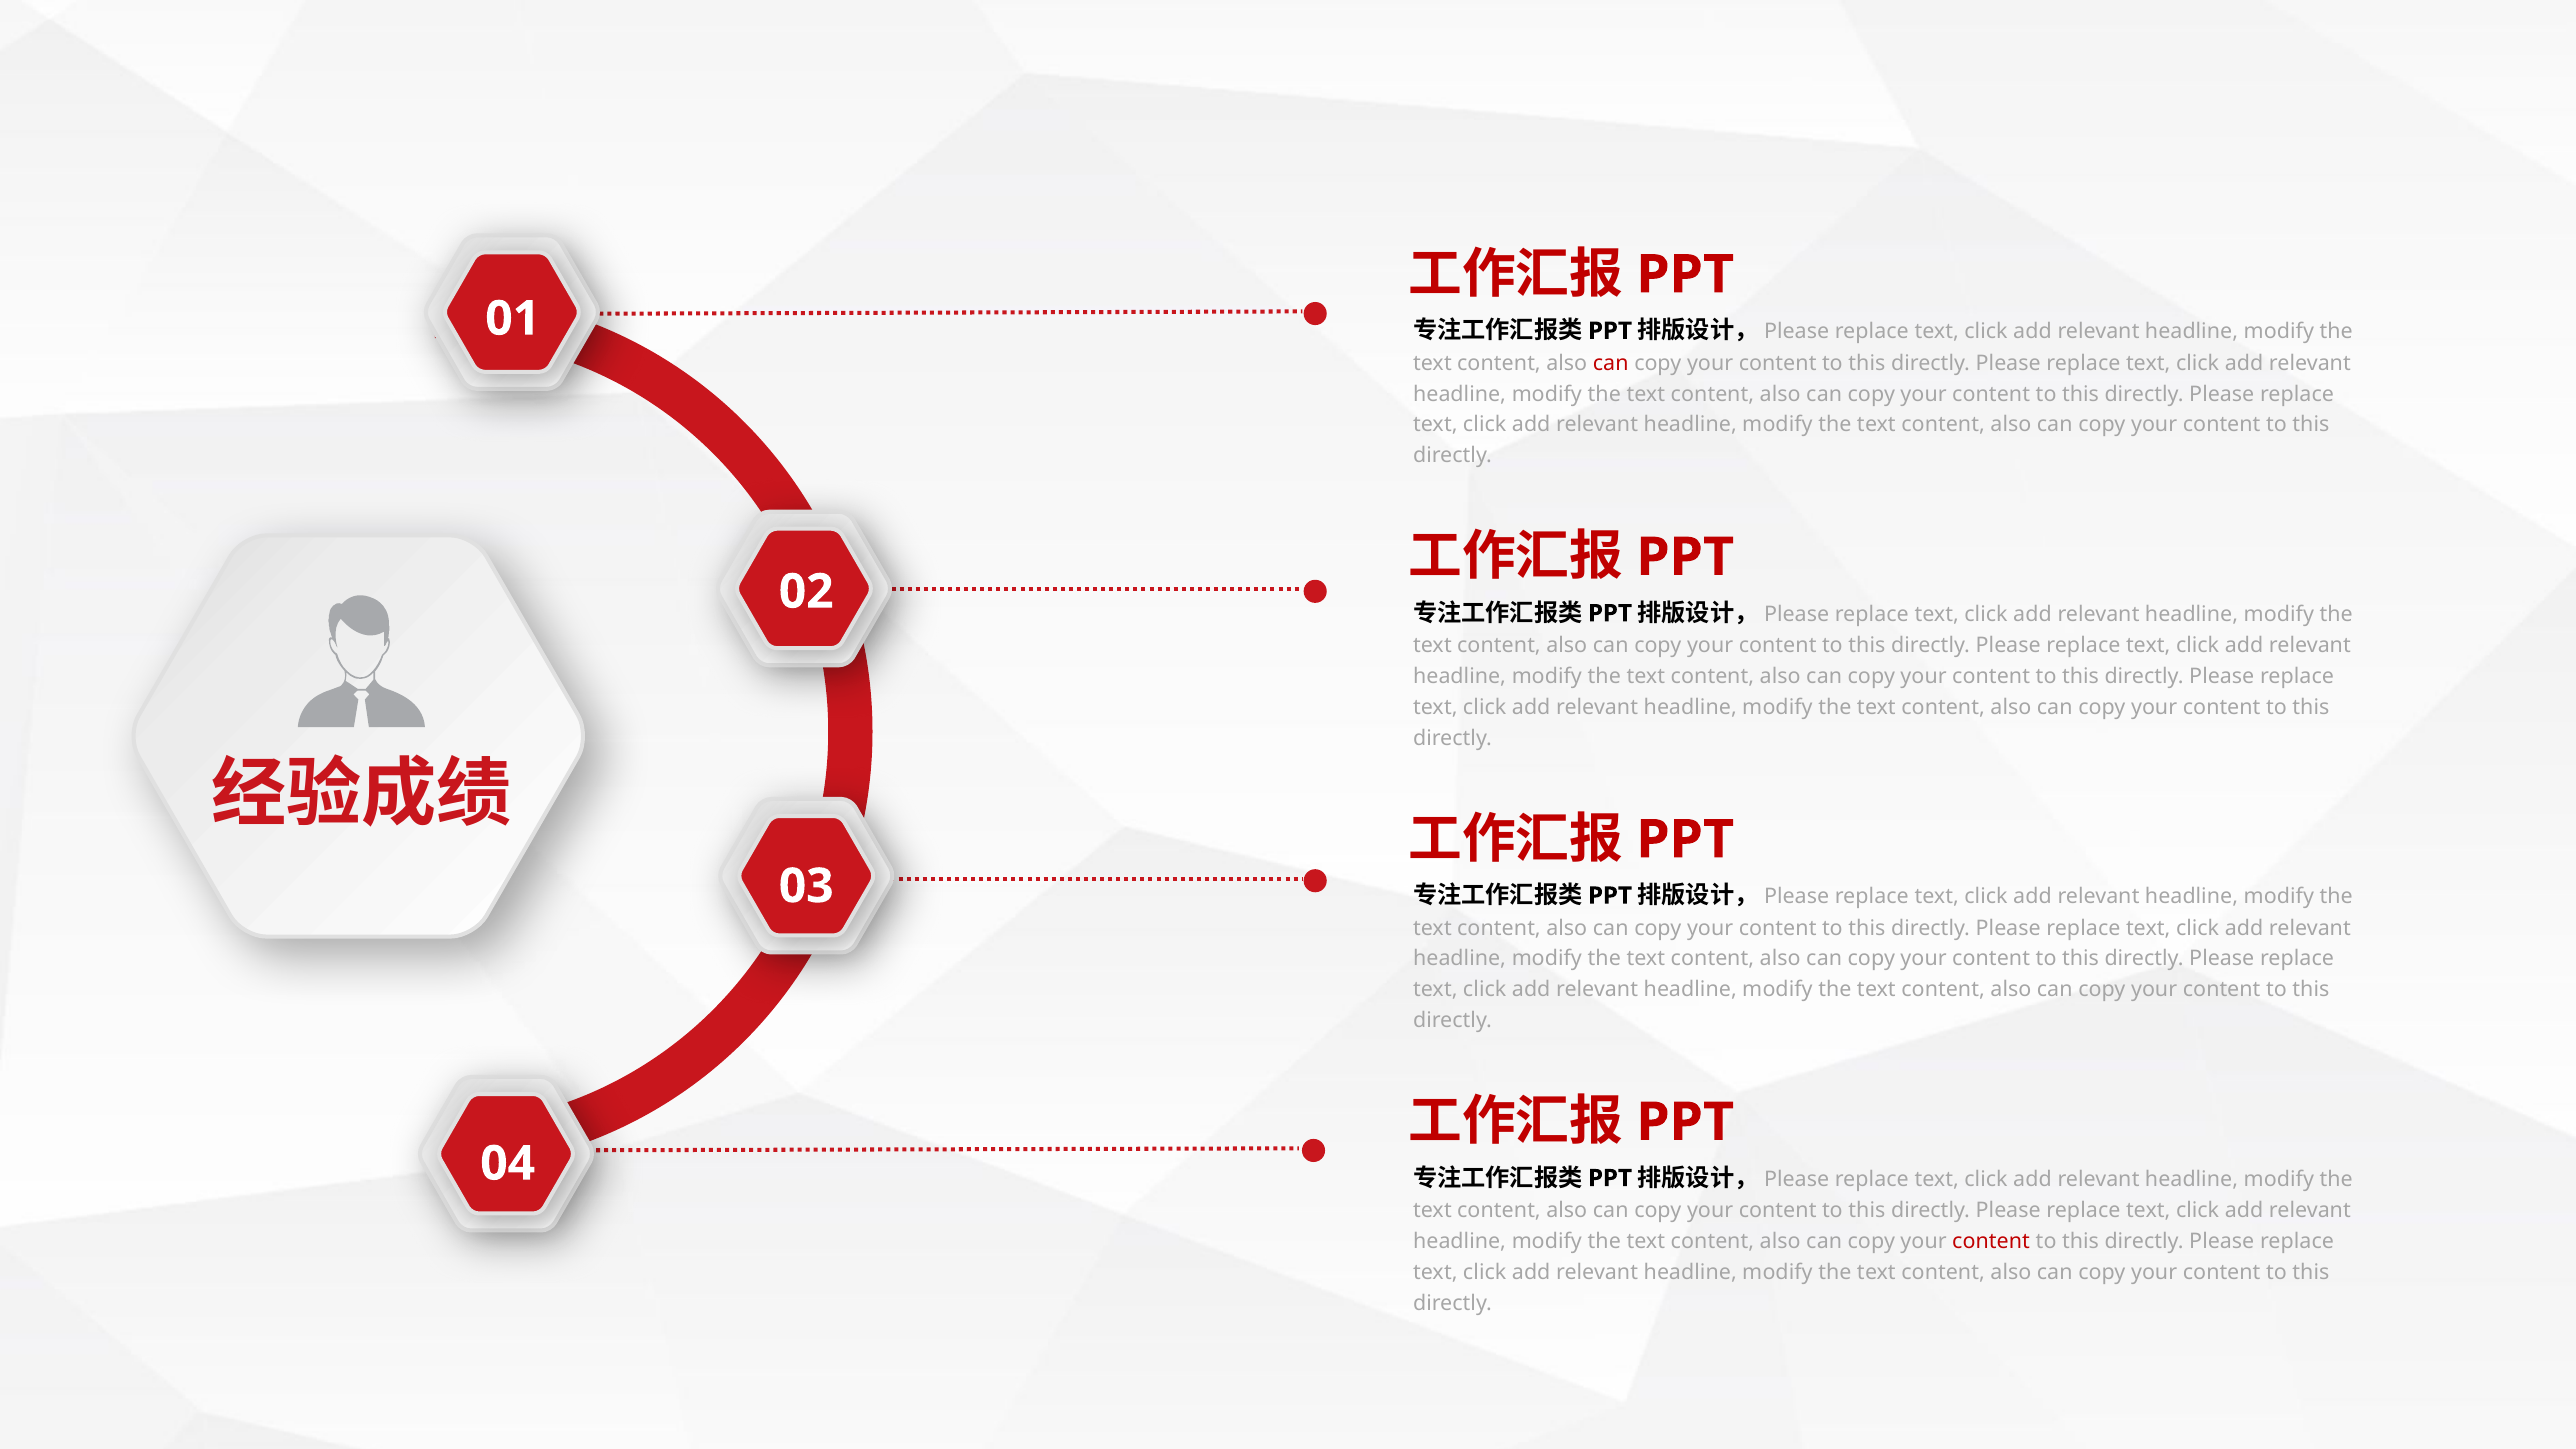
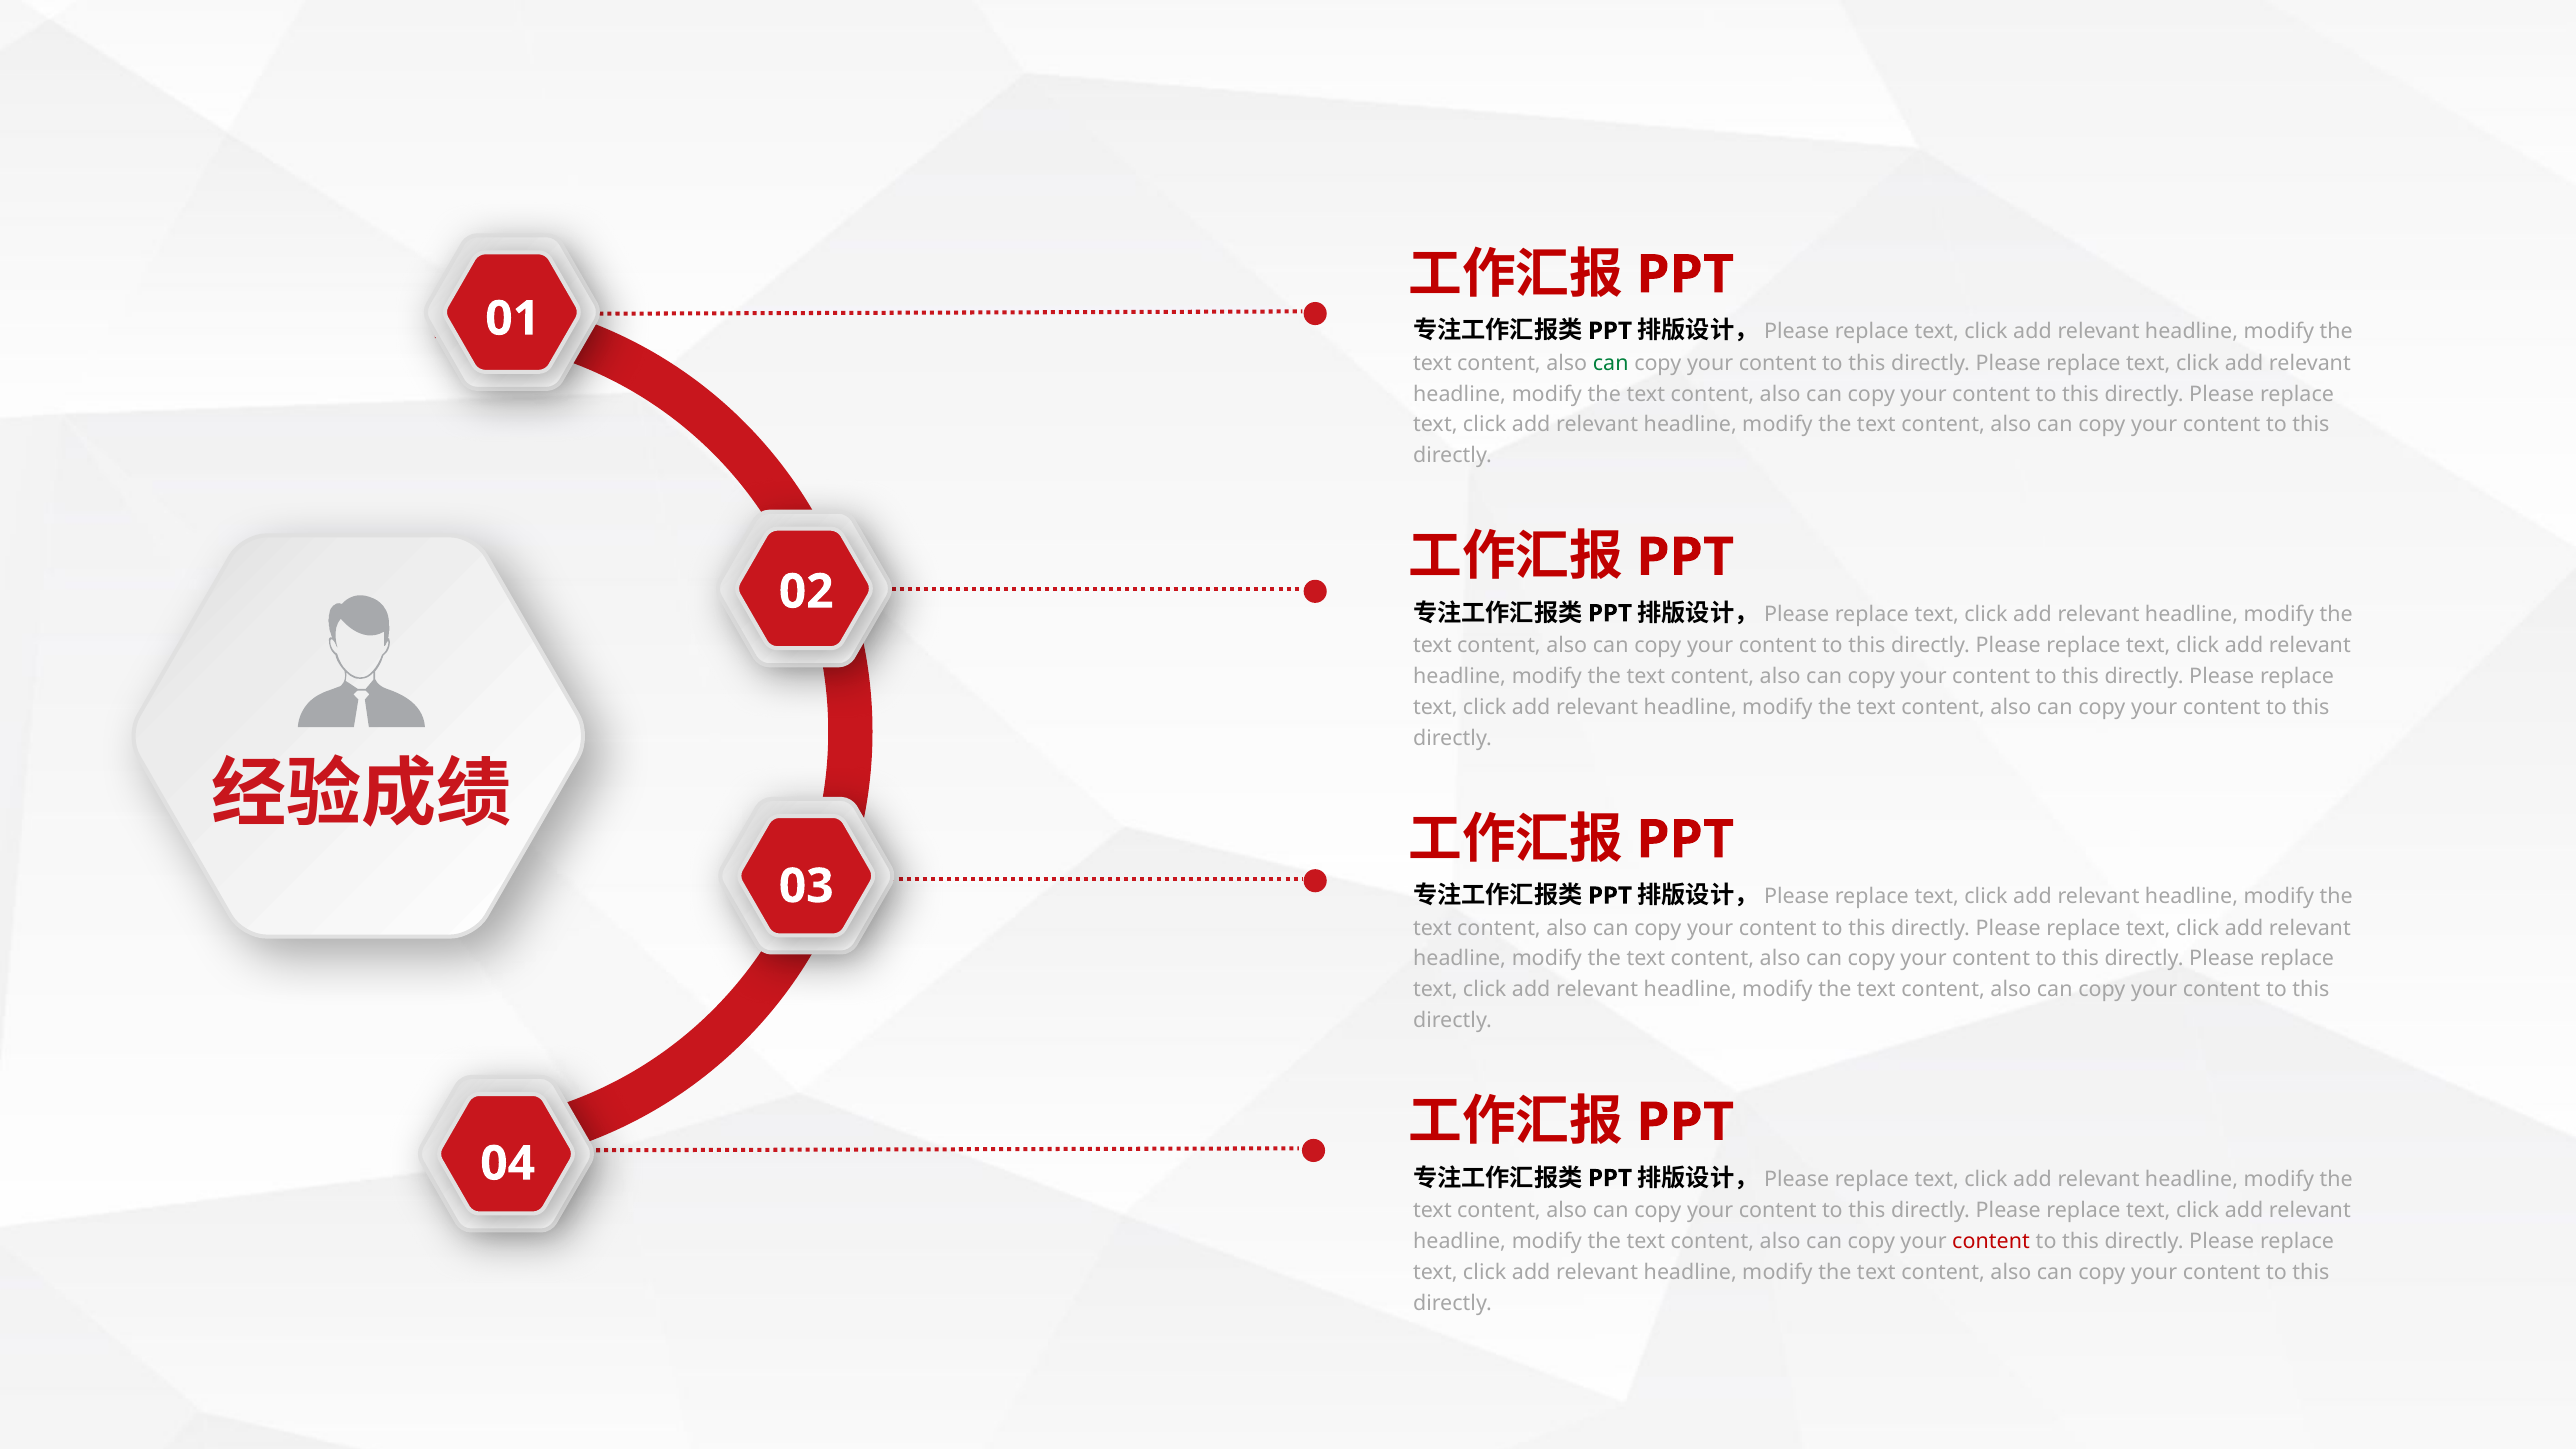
can at (1611, 363) colour: red -> green
